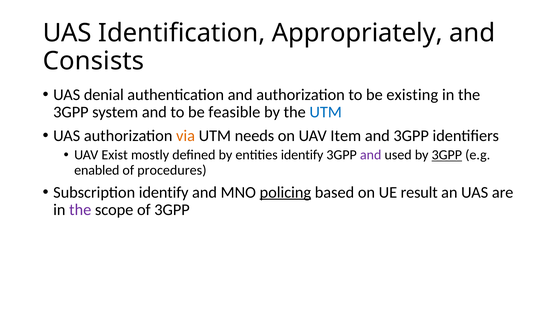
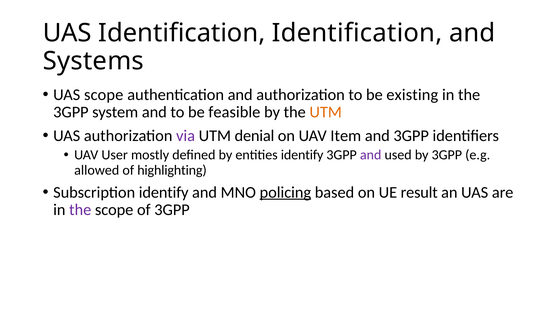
Identification Appropriately: Appropriately -> Identification
Consists: Consists -> Systems
UAS denial: denial -> scope
UTM at (326, 112) colour: blue -> orange
via colour: orange -> purple
needs: needs -> denial
Exist: Exist -> User
3GPP at (447, 155) underline: present -> none
enabled: enabled -> allowed
procedures: procedures -> highlighting
